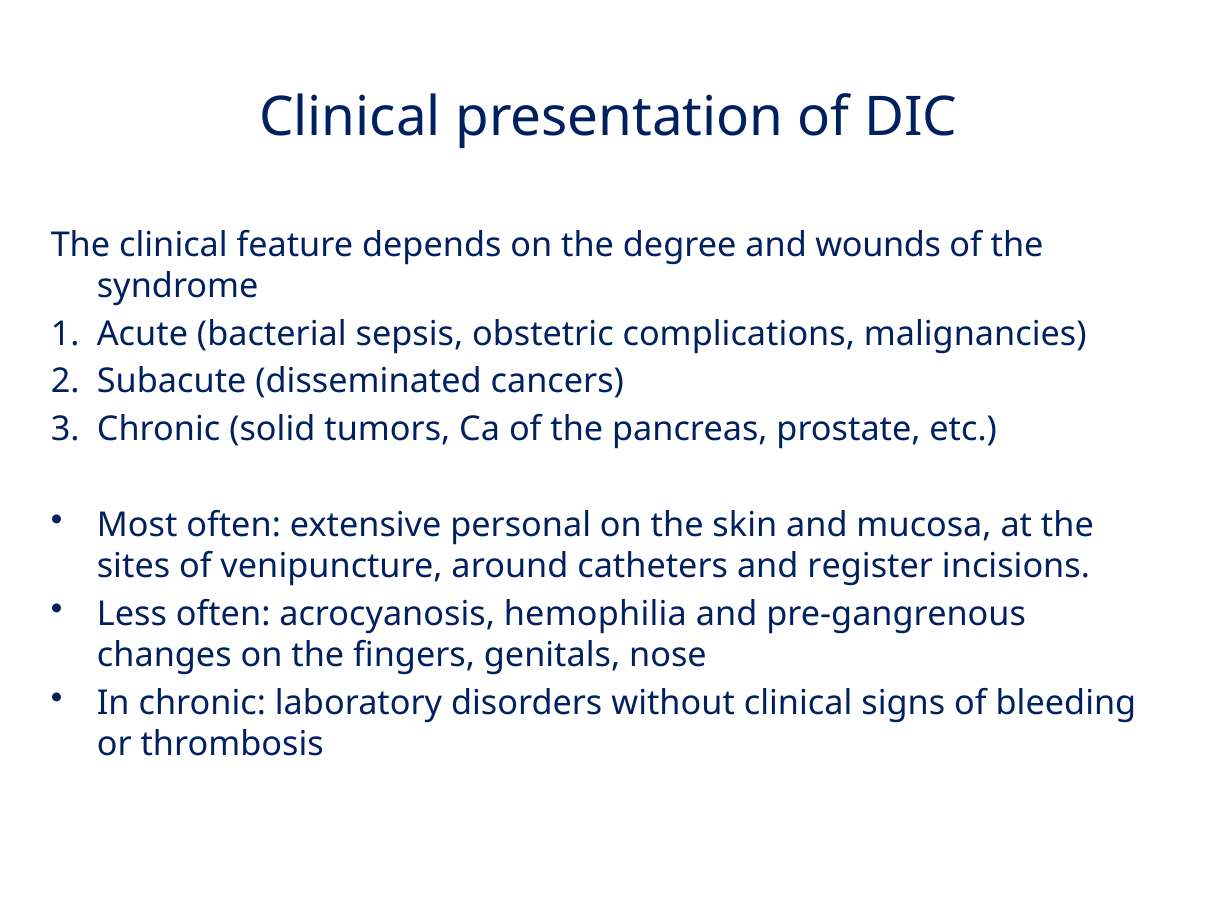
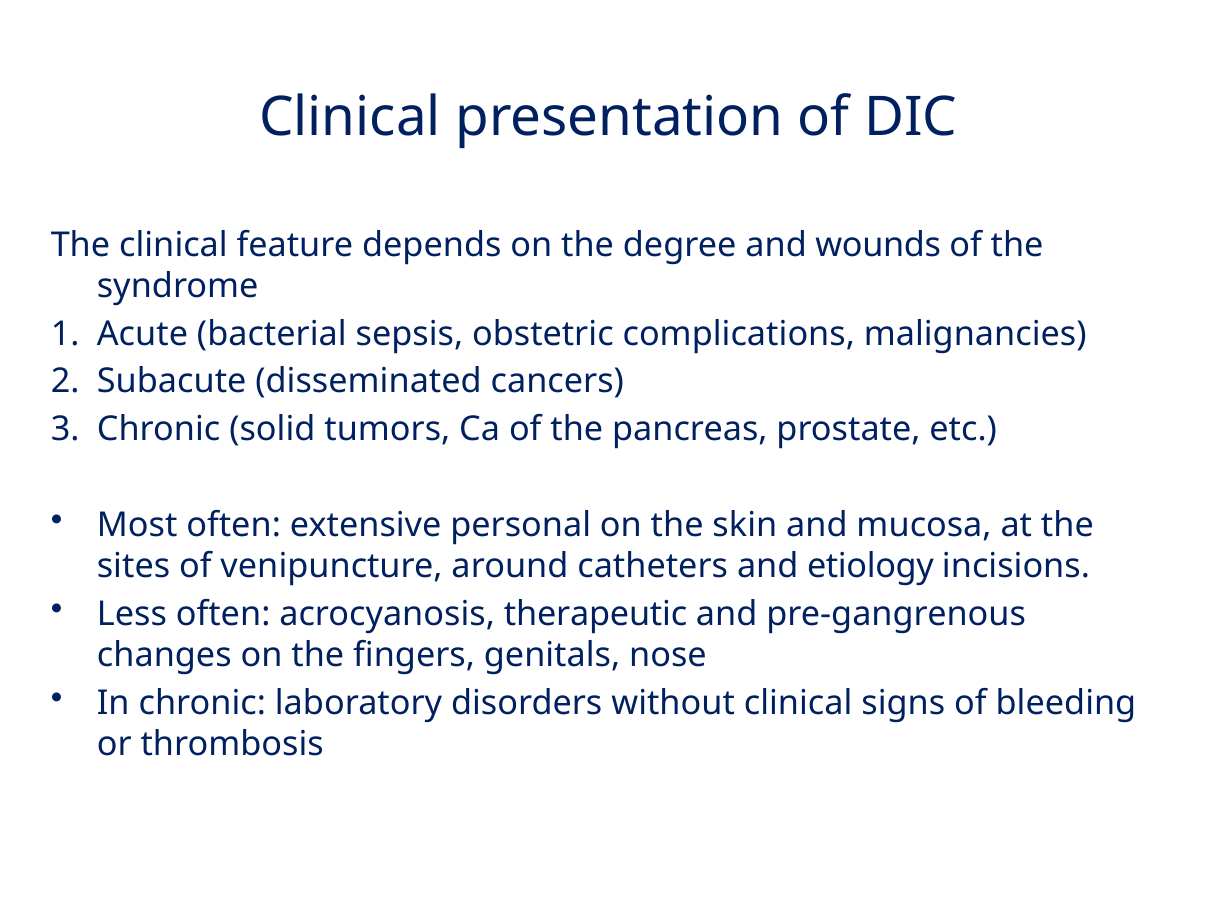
register: register -> etiology
hemophilia: hemophilia -> therapeutic
